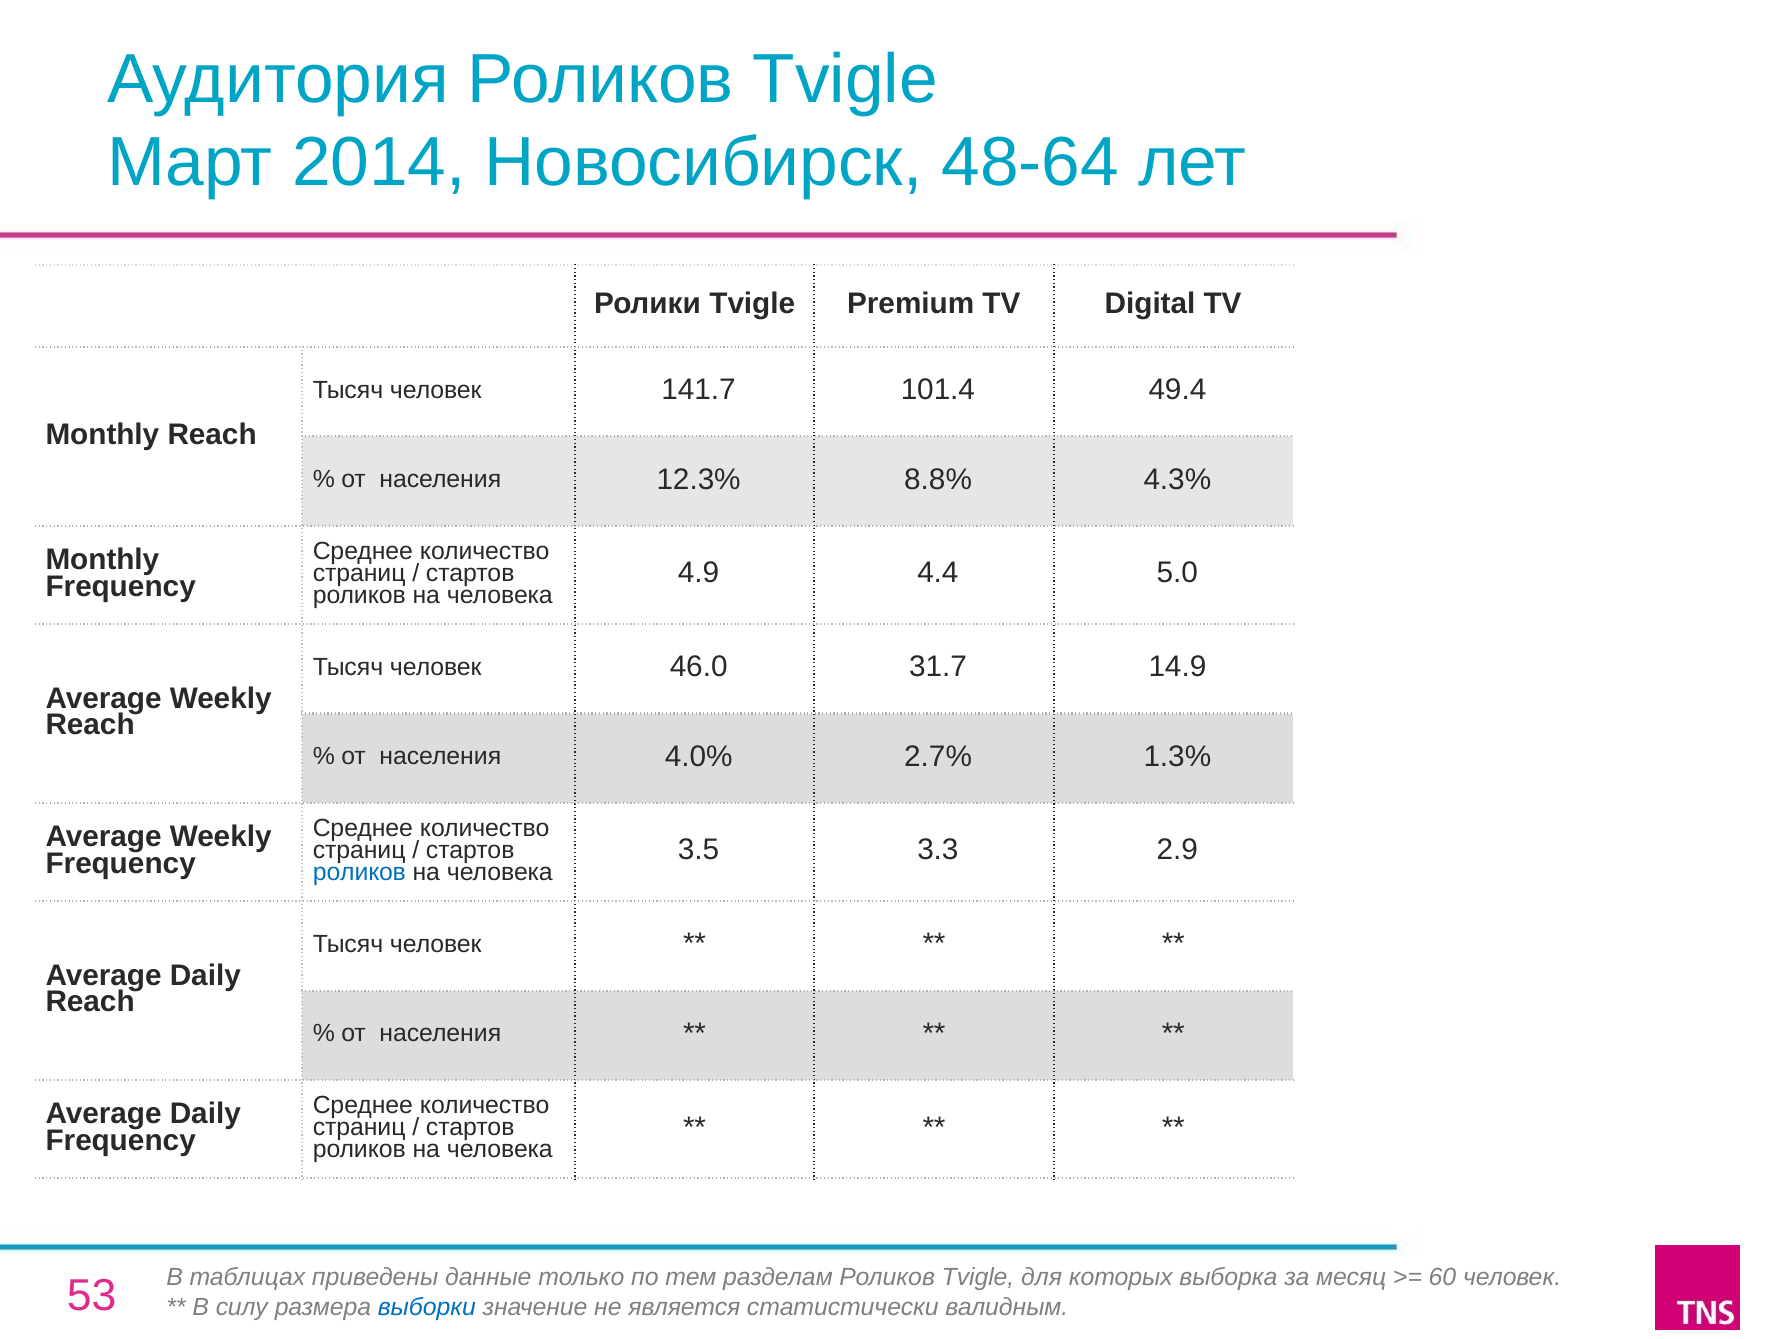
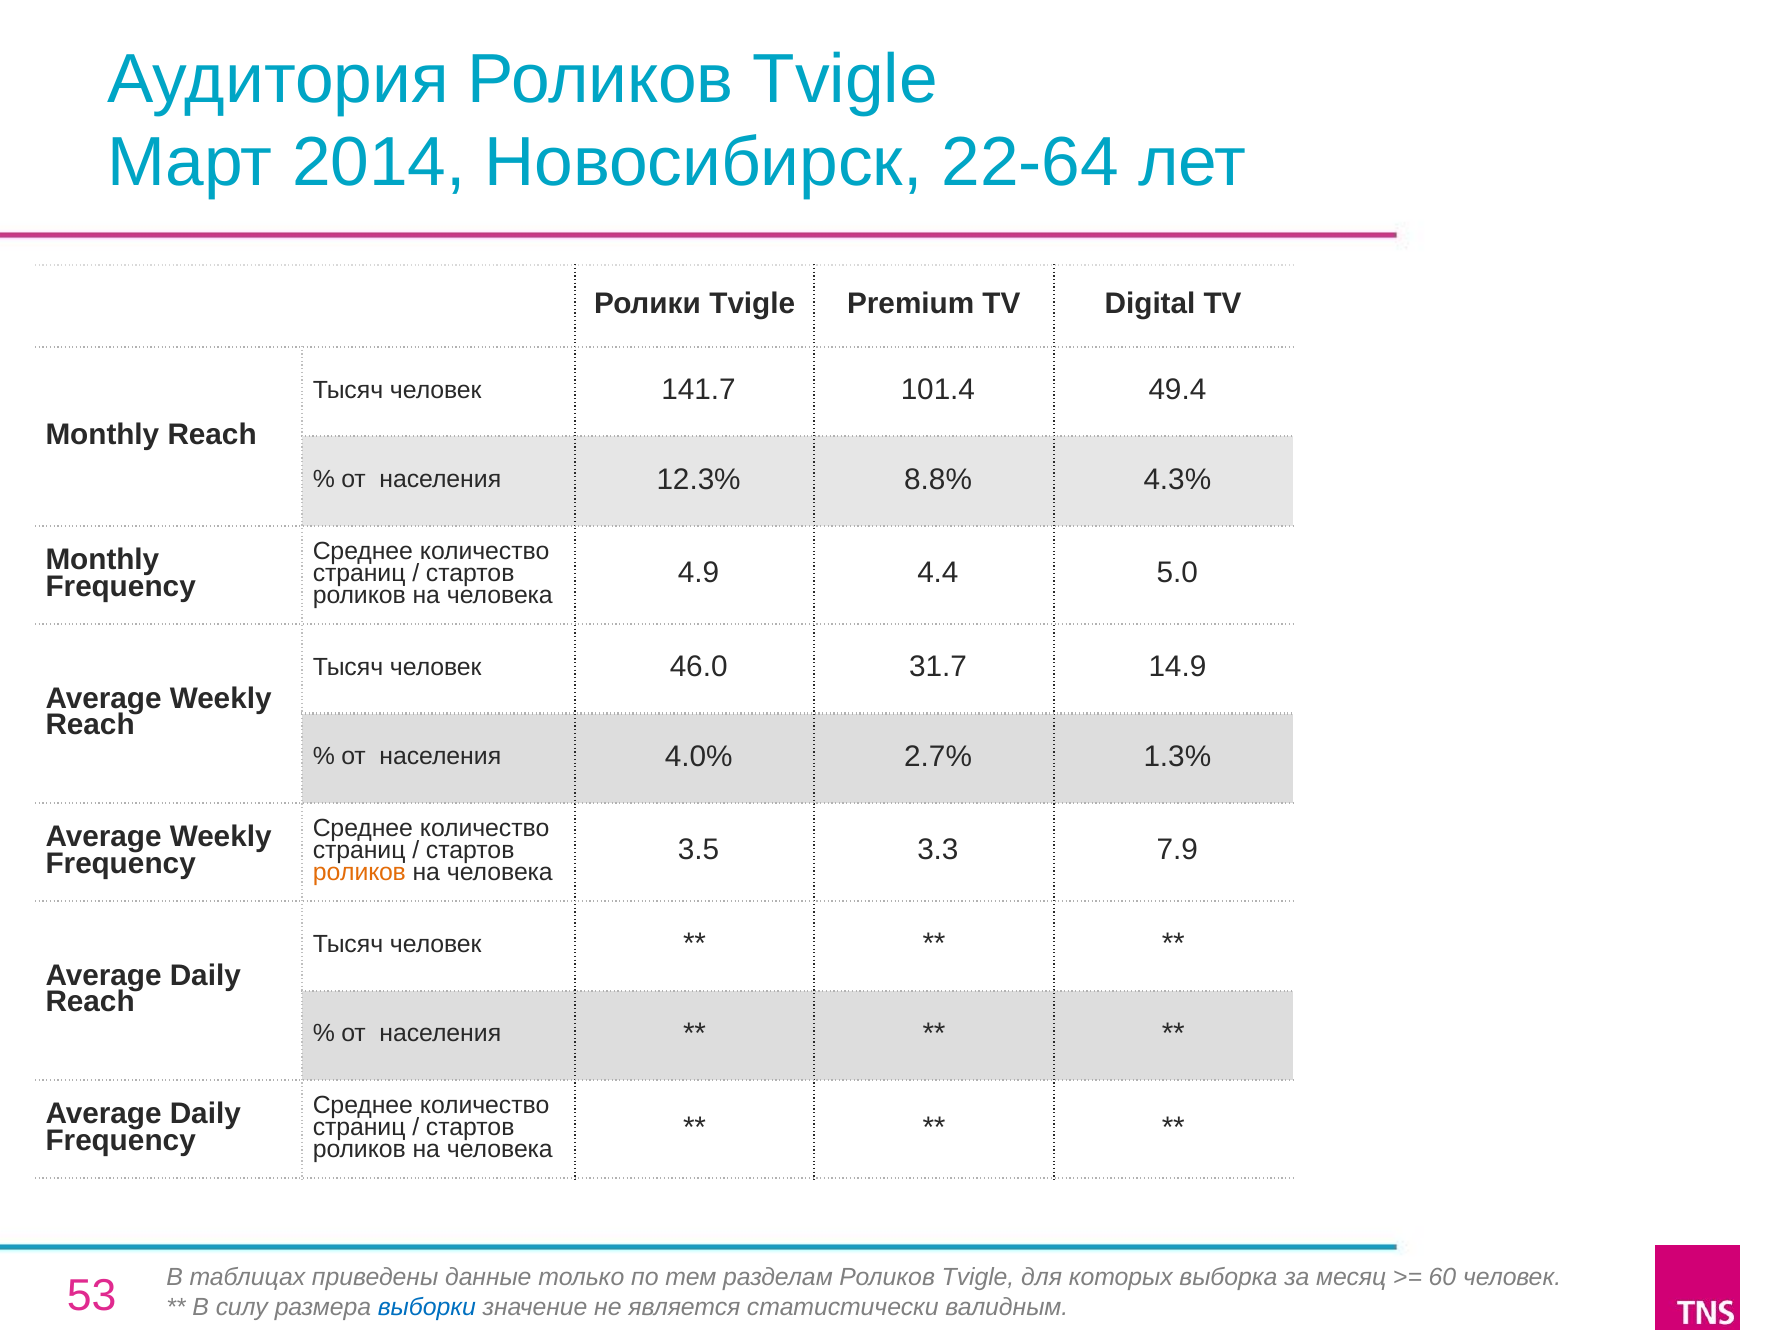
48-64: 48-64 -> 22-64
2.9: 2.9 -> 7.9
роликов at (359, 873) colour: blue -> orange
